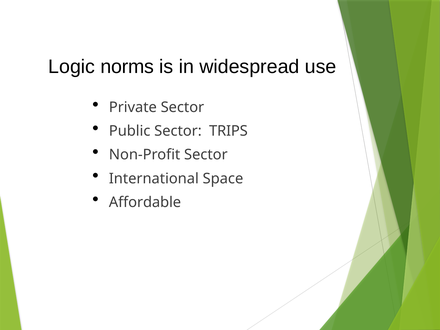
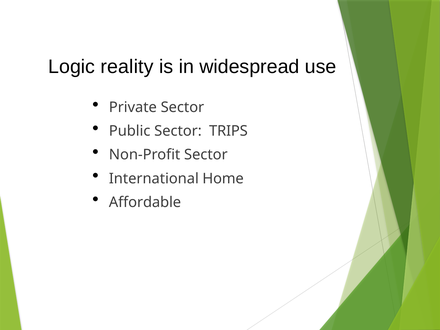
norms: norms -> reality
Space: Space -> Home
